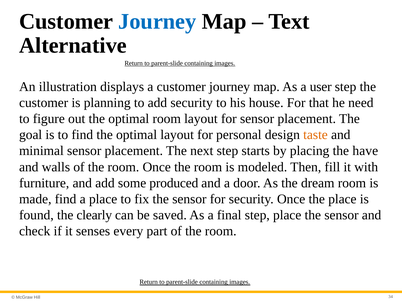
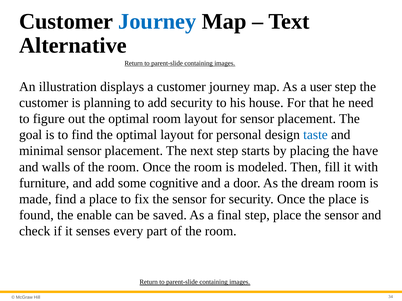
taste colour: orange -> blue
produced: produced -> cognitive
clearly: clearly -> enable
